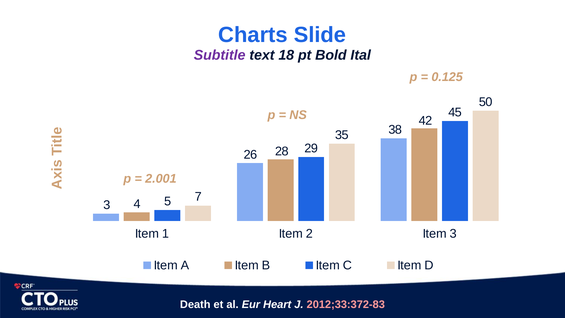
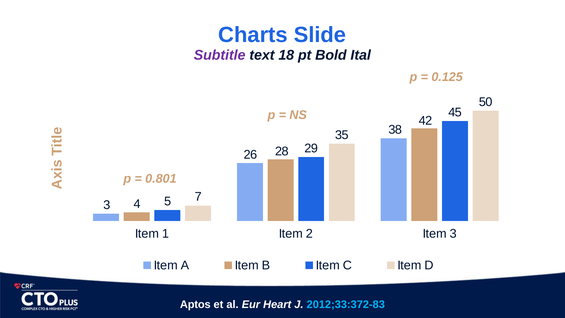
2.001: 2.001 -> 0.801
Death: Death -> Aptos
2012;33:372-83 colour: pink -> light blue
